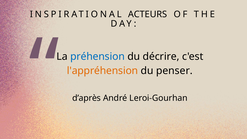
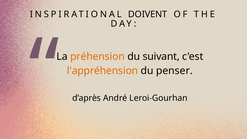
ACTEURS: ACTEURS -> DOIVENT
préhension colour: blue -> orange
décrire: décrire -> suivant
